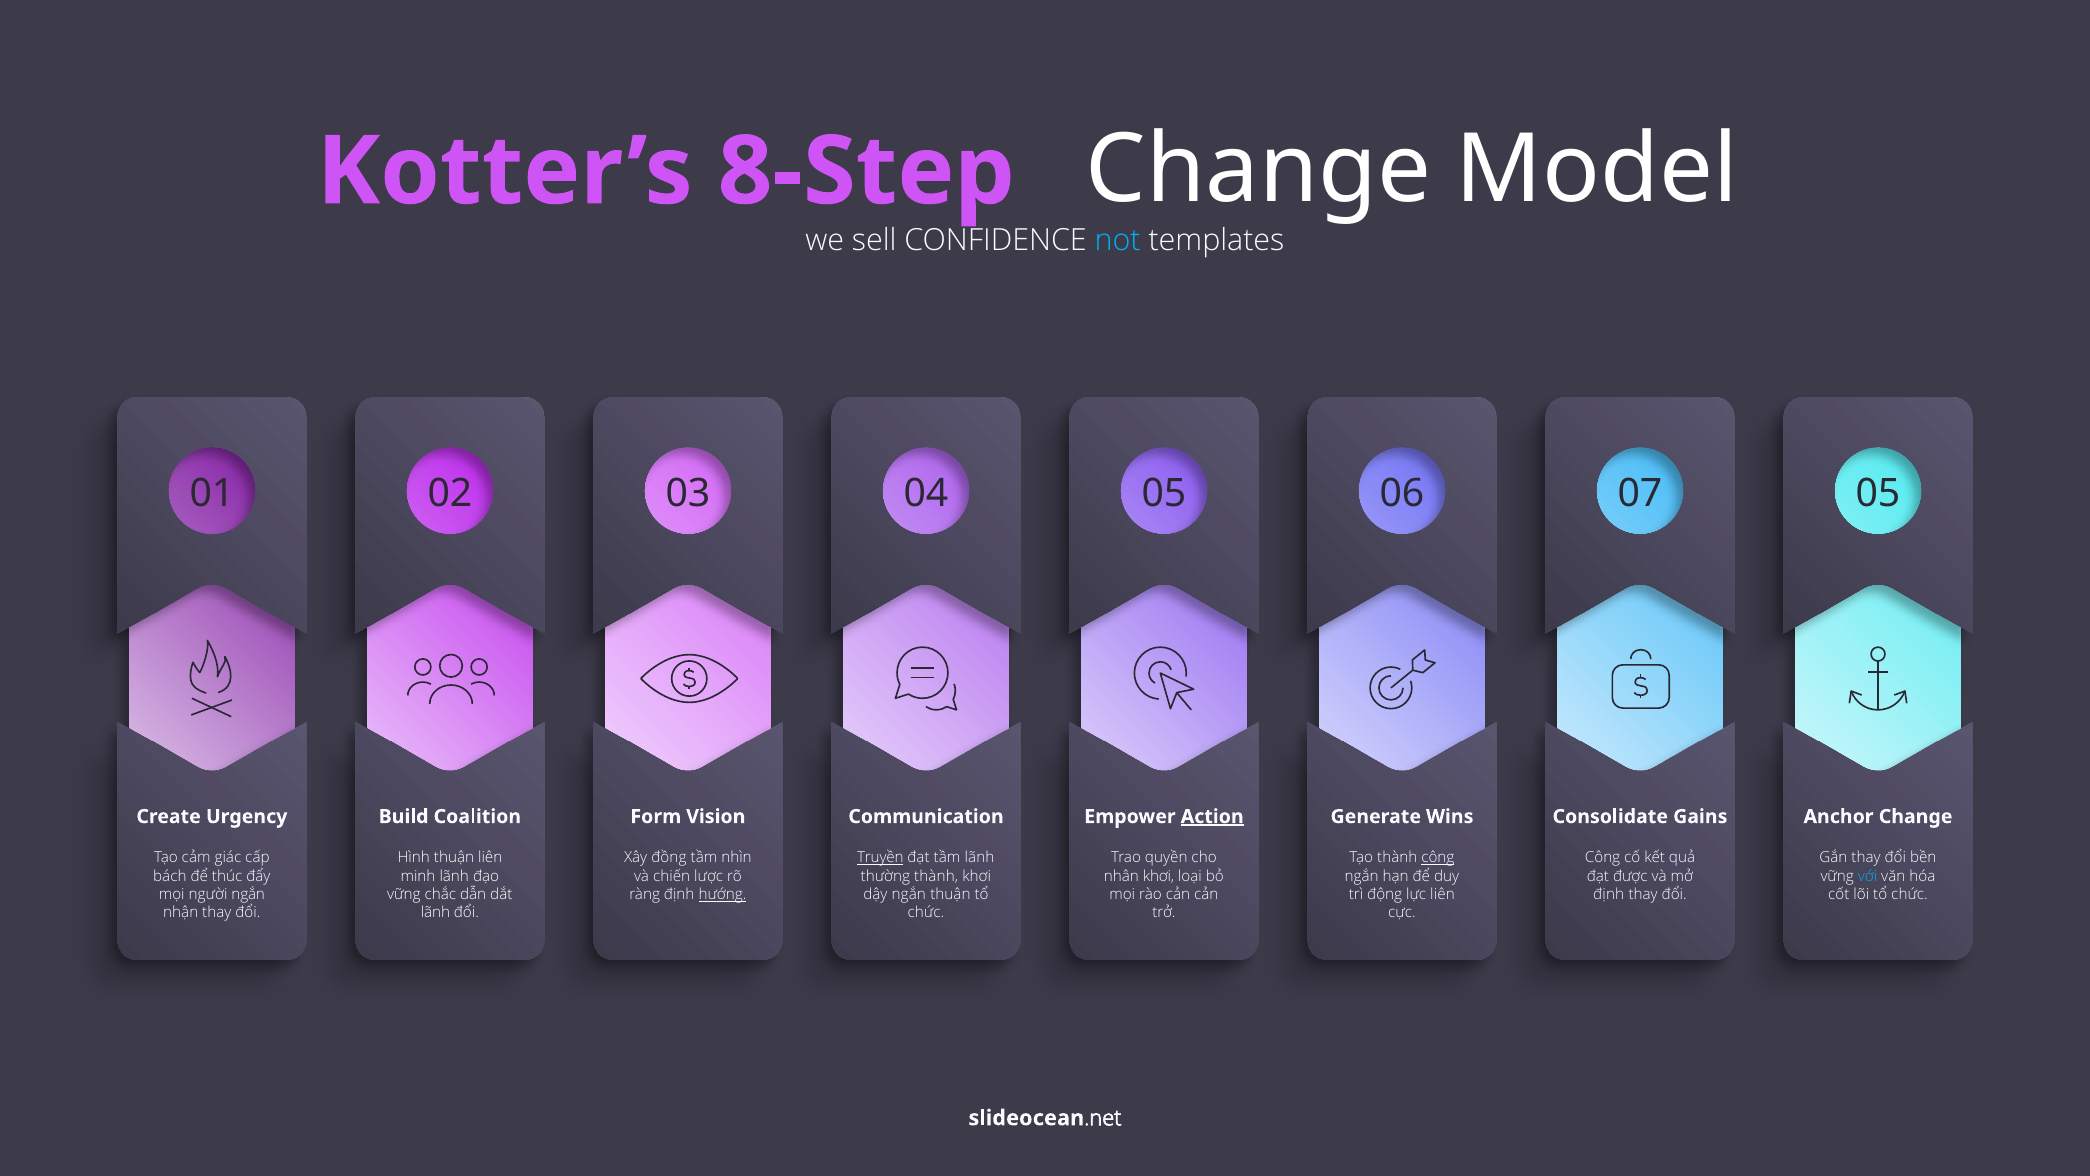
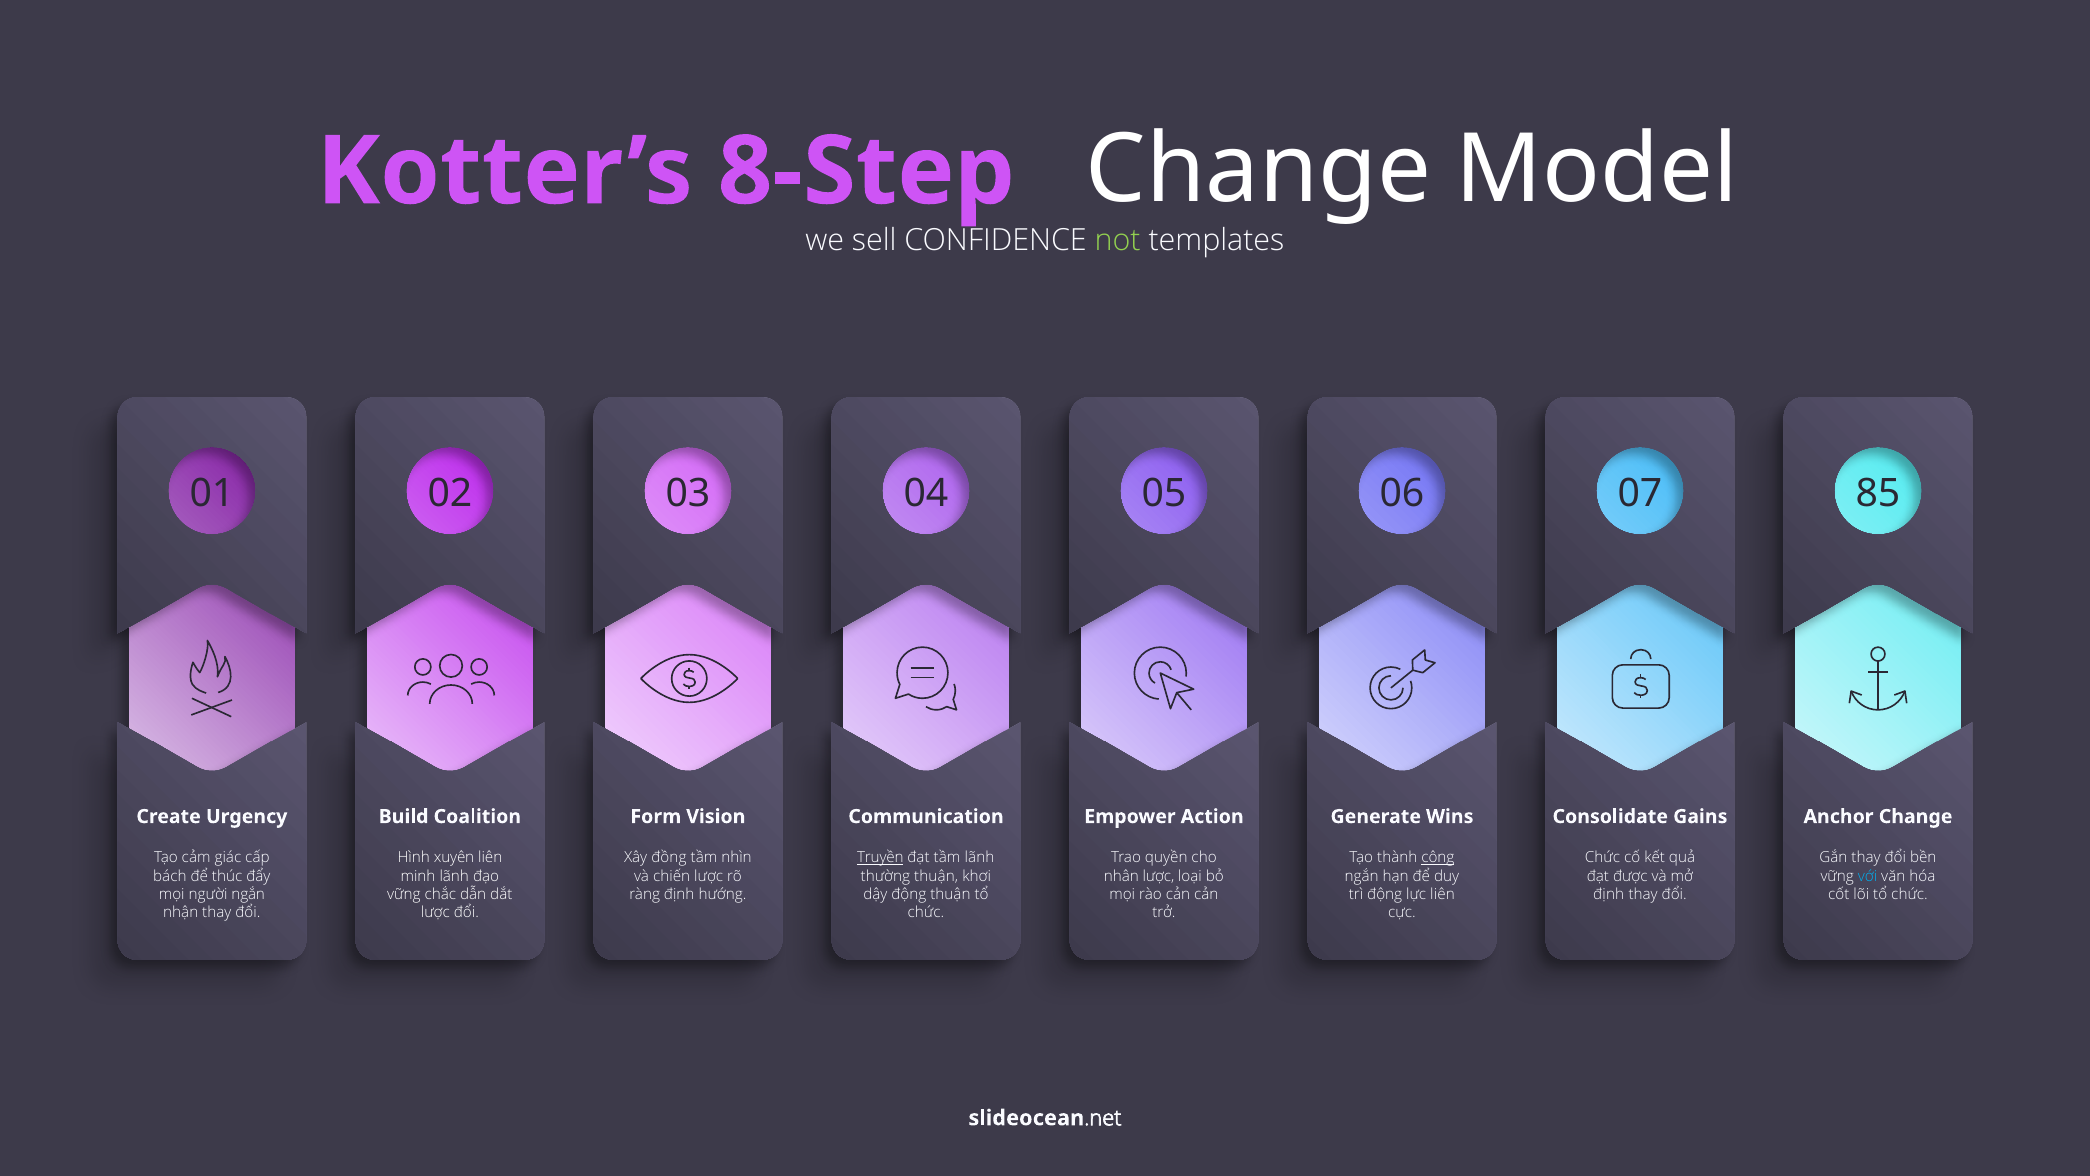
not colour: light blue -> light green
05 at (1878, 493): 05 -> 85
Action underline: present -> none
Hình thuận: thuận -> xuyên
Công at (1603, 858): Công -> Chức
thường thành: thành -> thuận
nhân khơi: khơi -> lược
hướng underline: present -> none
dậy ngắn: ngắn -> động
lãnh at (435, 912): lãnh -> lược
